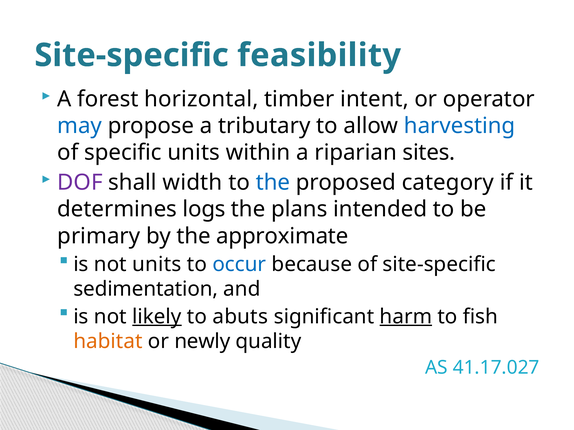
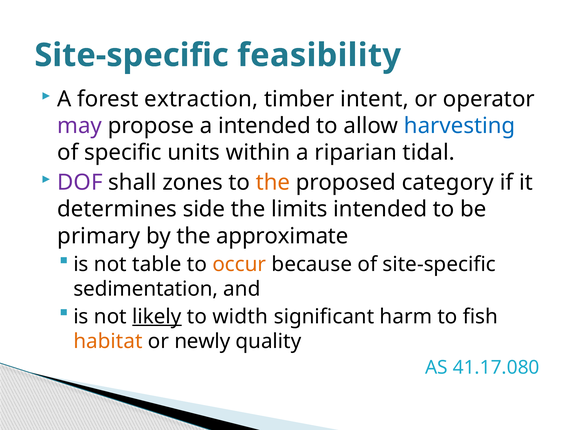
horizontal: horizontal -> extraction
may colour: blue -> purple
a tributary: tributary -> intended
sites: sites -> tidal
width: width -> zones
the at (273, 183) colour: blue -> orange
logs: logs -> side
plans: plans -> limits
not units: units -> table
occur colour: blue -> orange
abuts: abuts -> width
harm underline: present -> none
41.17.027: 41.17.027 -> 41.17.080
